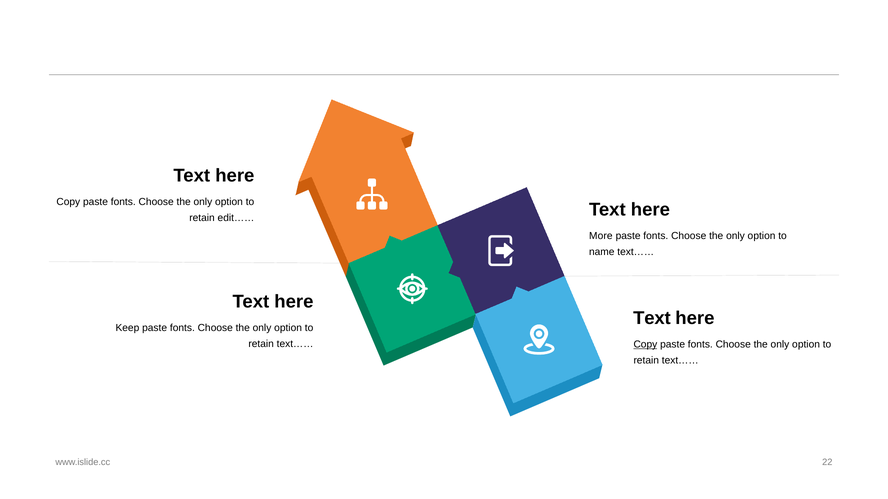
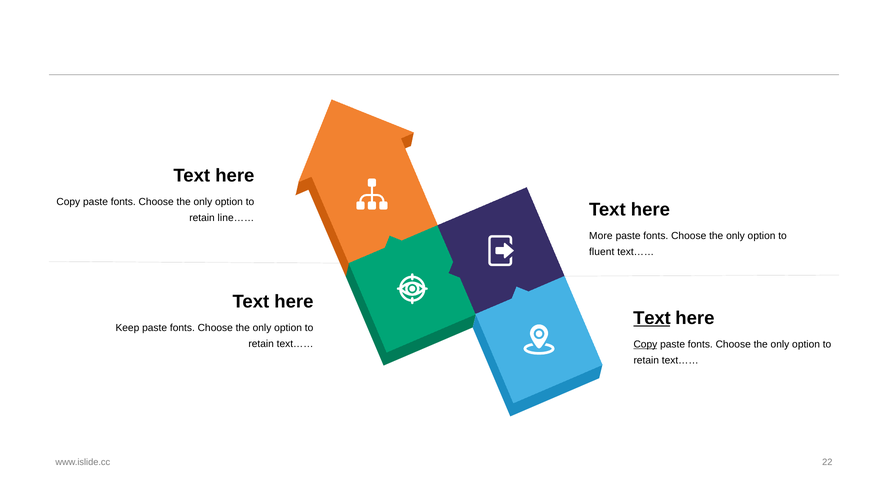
edit……: edit…… -> line……
name: name -> fluent
Text at (652, 318) underline: none -> present
